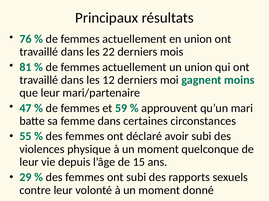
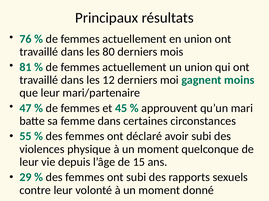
22: 22 -> 80
59: 59 -> 45
